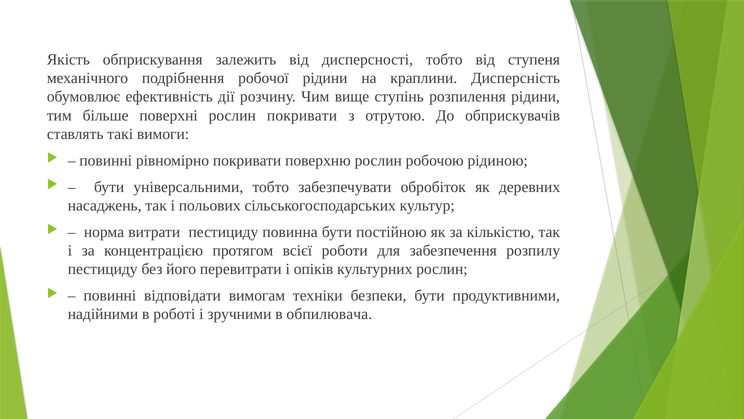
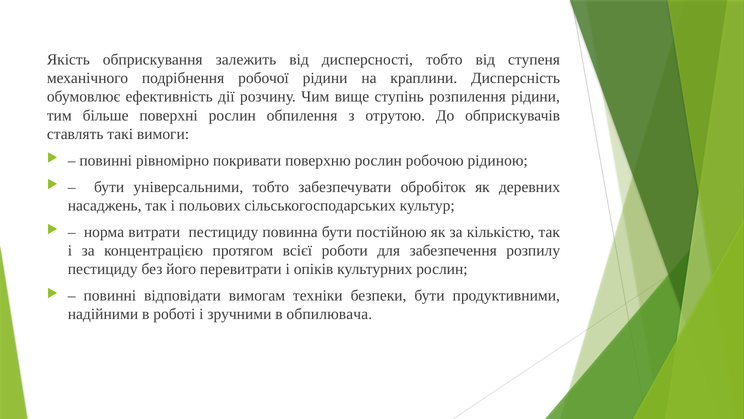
рослин покривати: покривати -> обпилення
